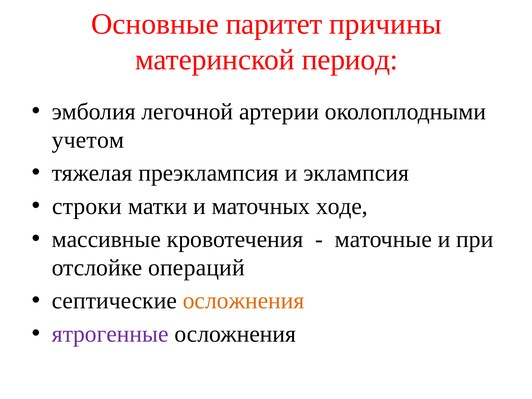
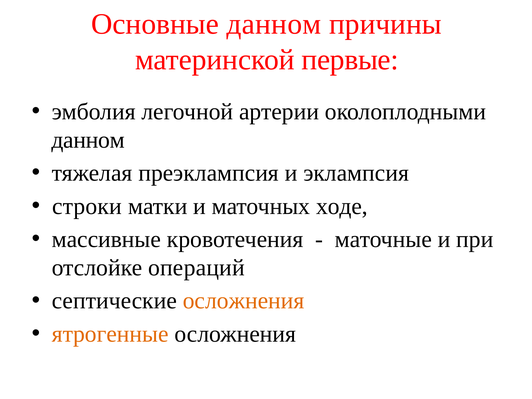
Основные паритет: паритет -> данном
период: период -> первые
учетом at (88, 140): учетом -> данном
ятрогенные colour: purple -> orange
